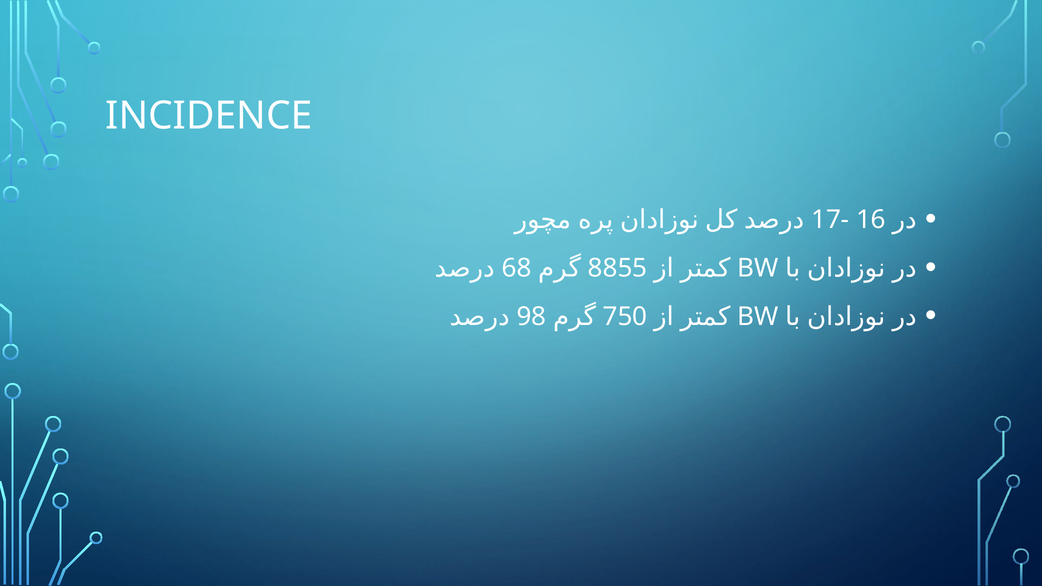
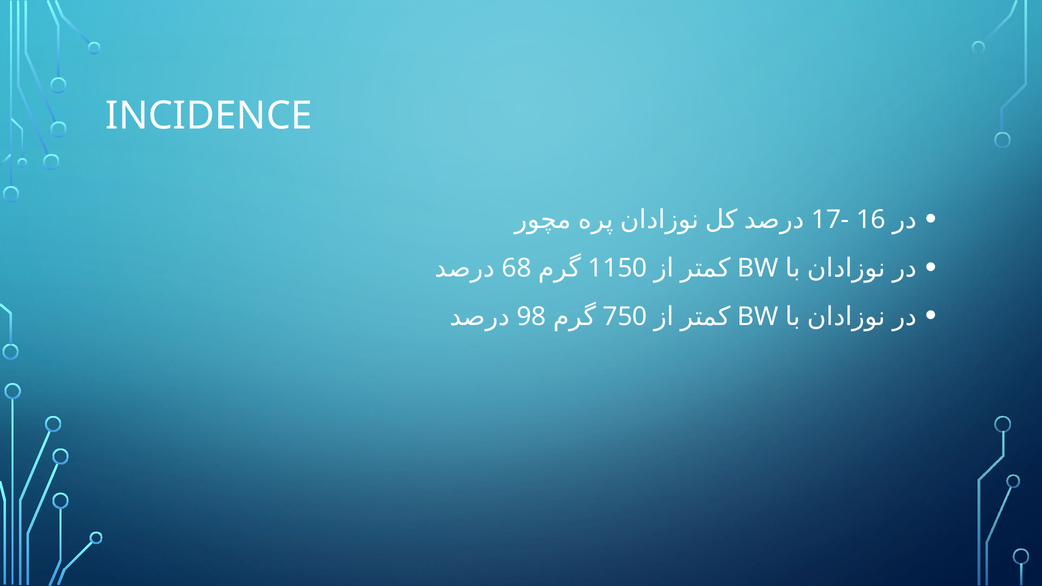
8855: 8855 -> 1150
